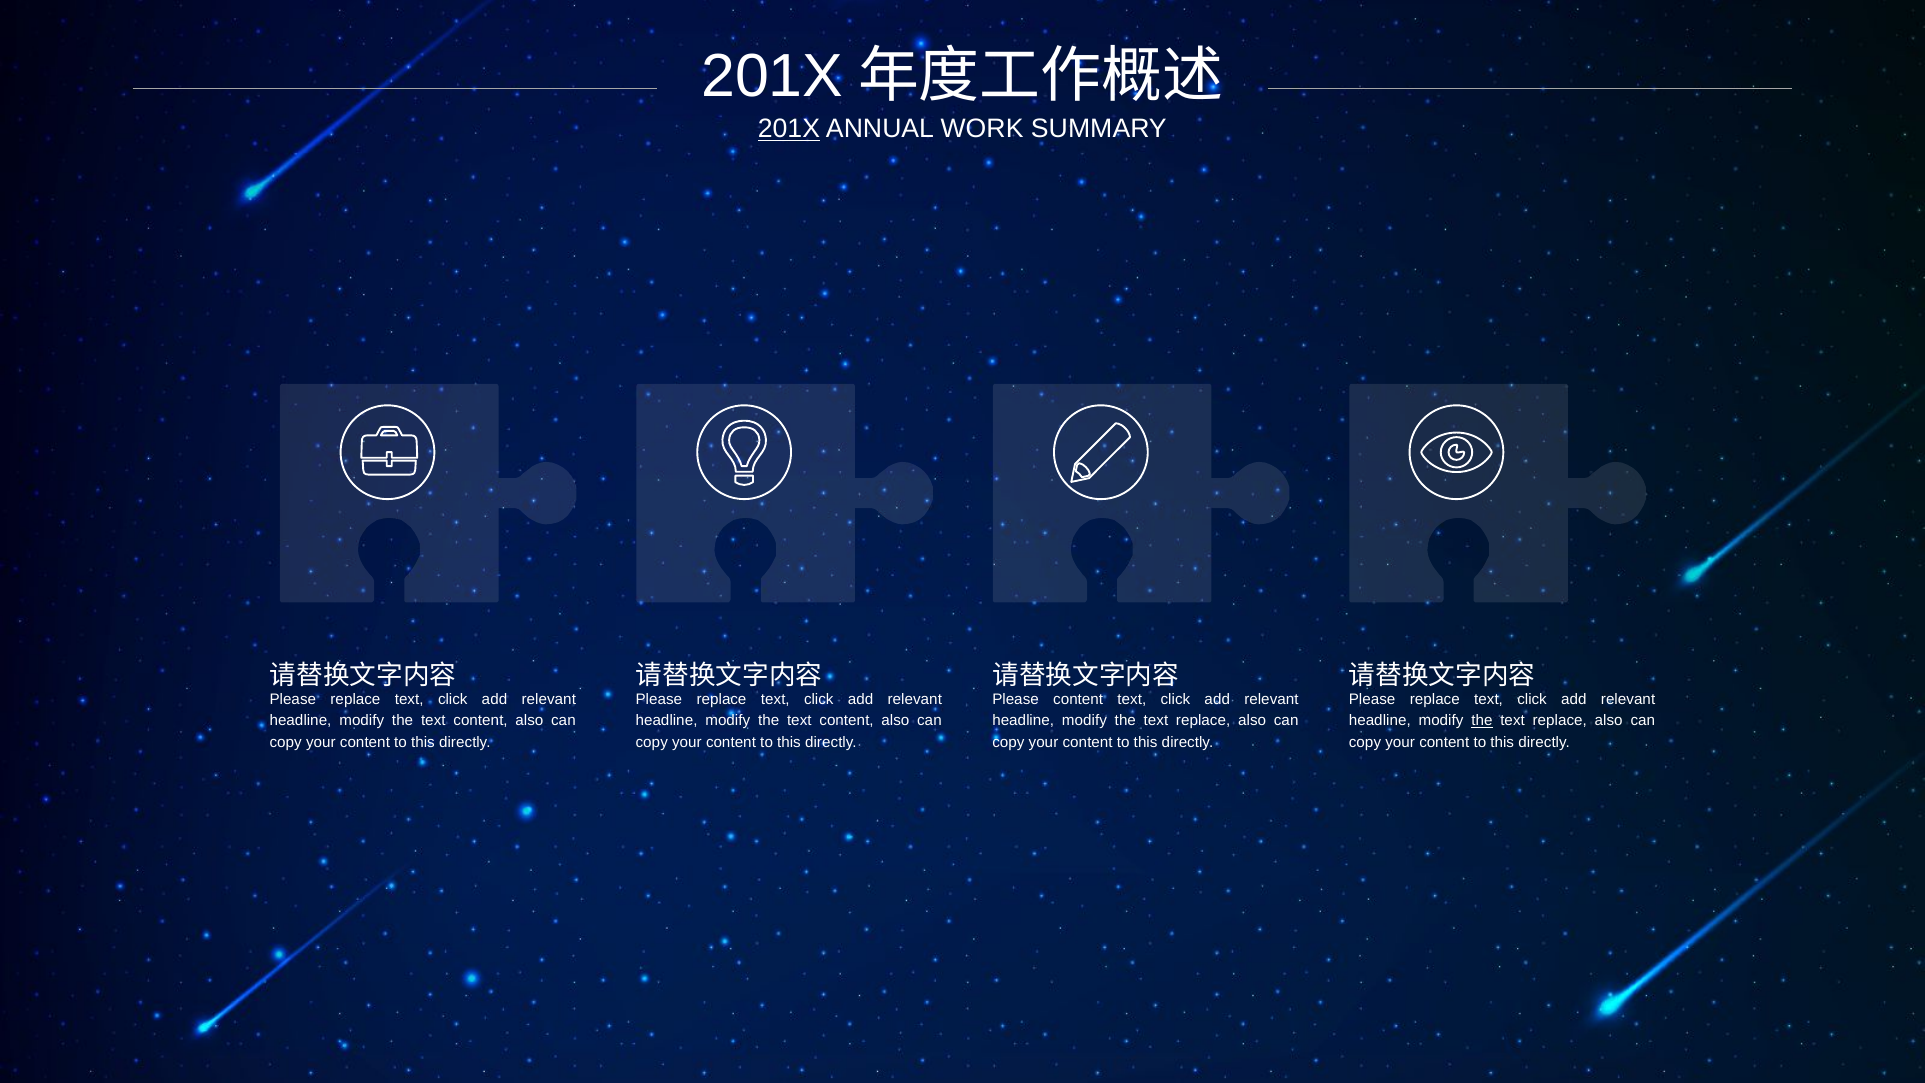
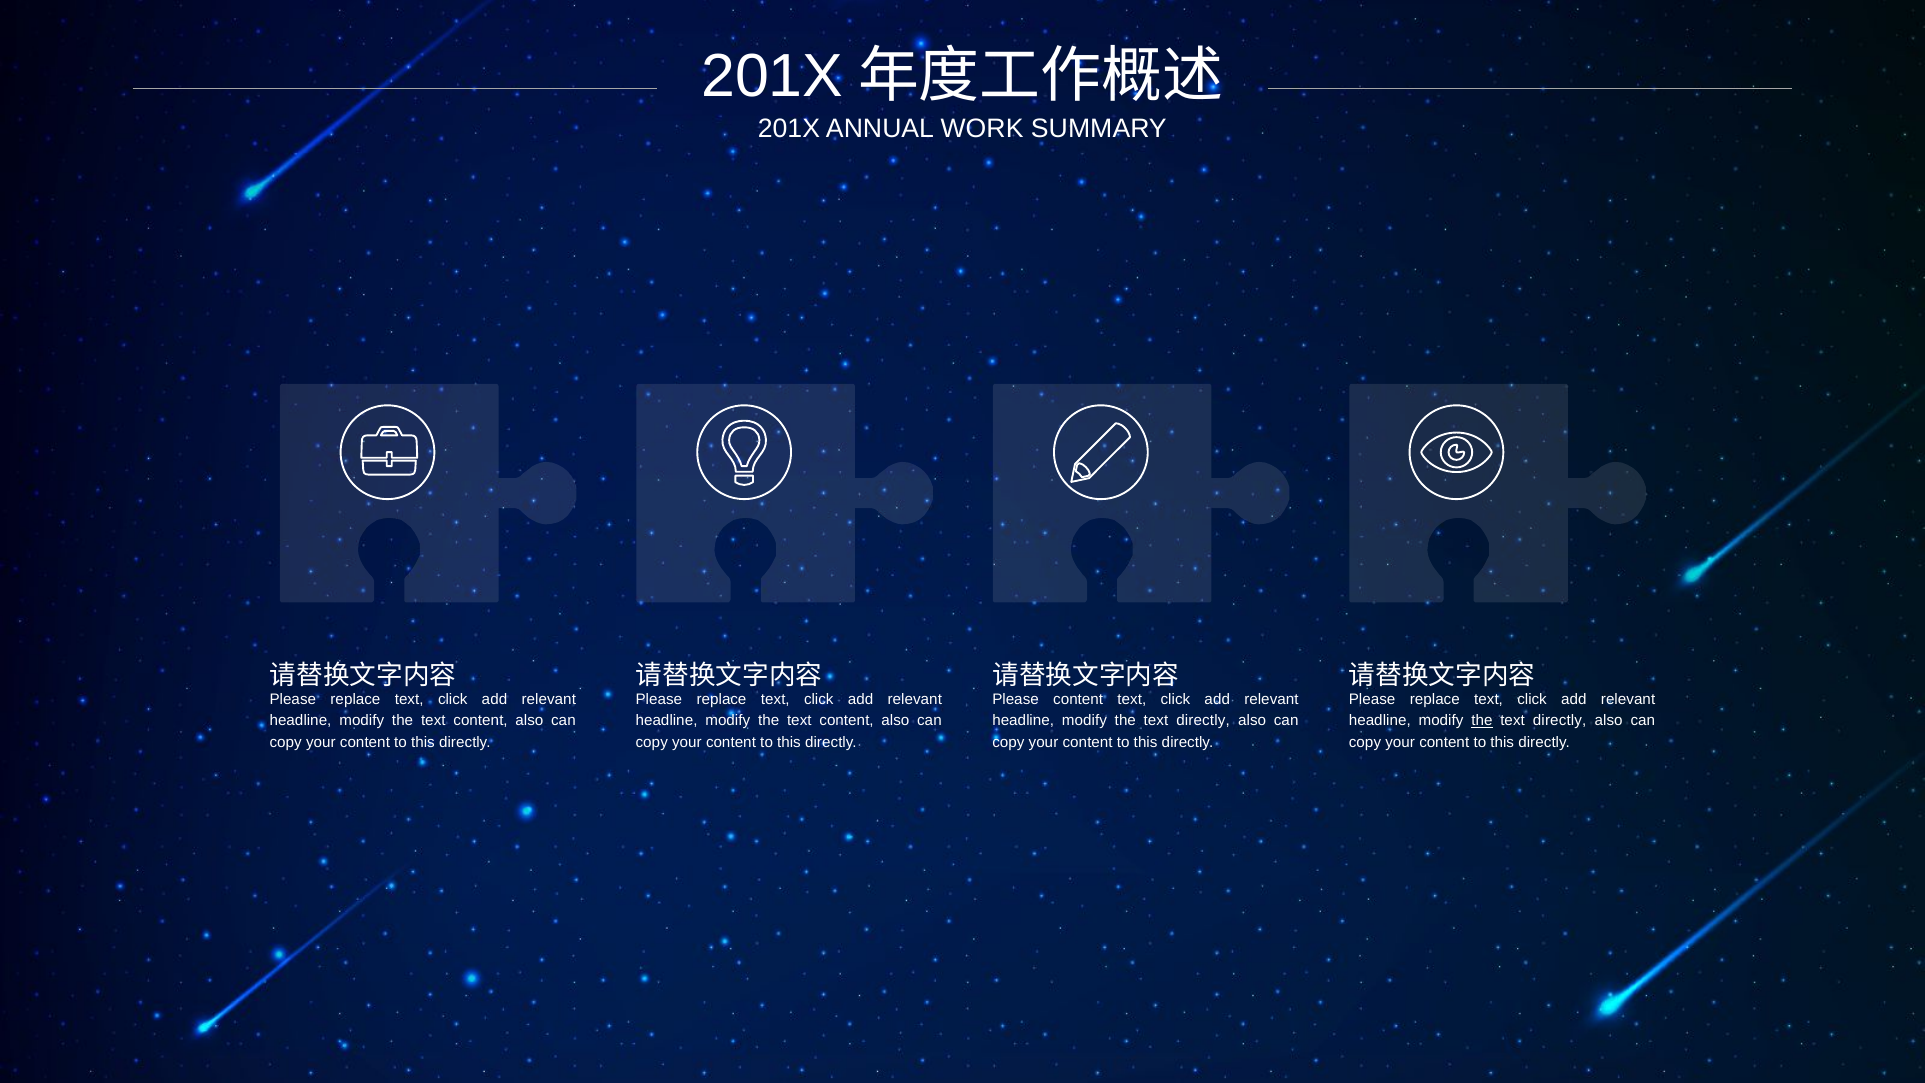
201X at (789, 129) underline: present -> none
replace at (1203, 721): replace -> directly
replace at (1560, 721): replace -> directly
